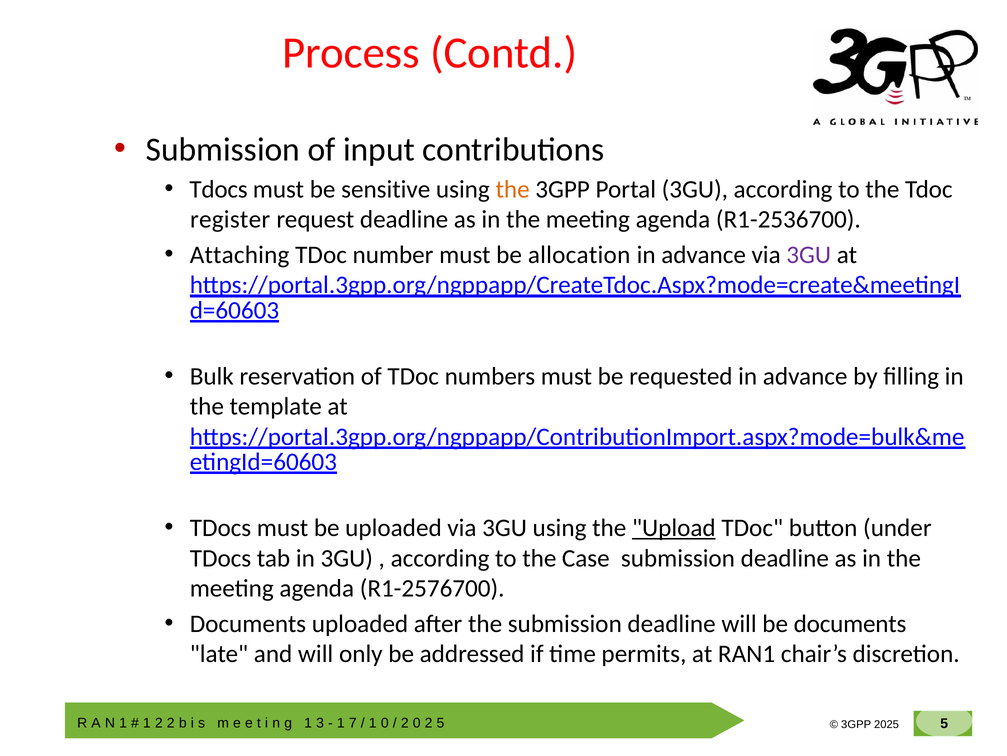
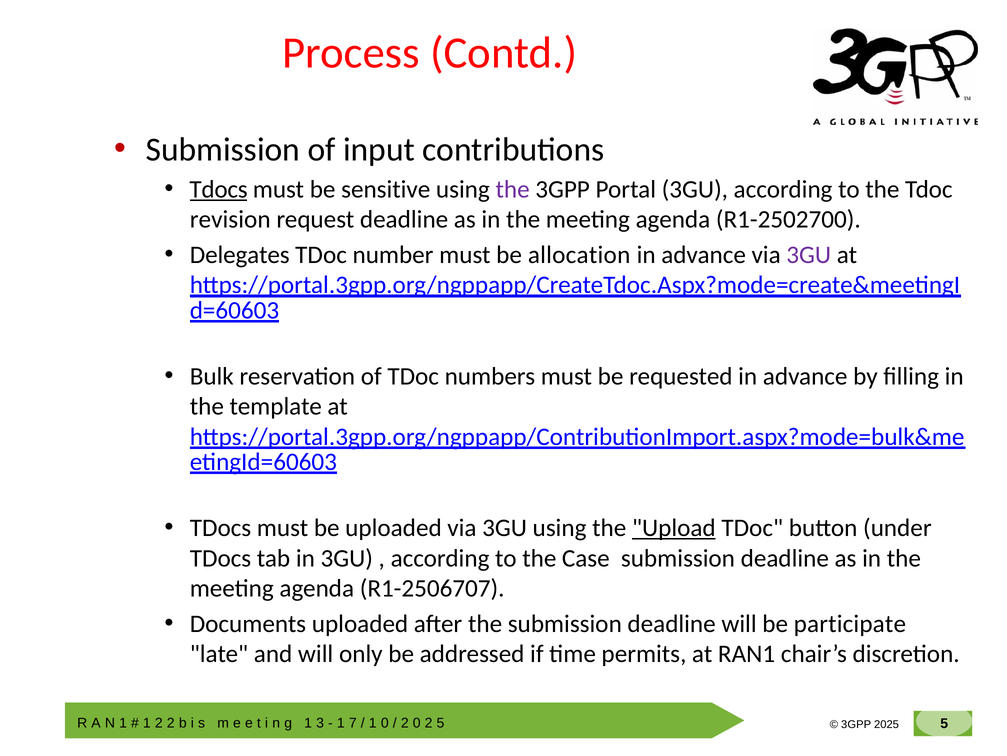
Tdocs at (219, 189) underline: none -> present
the at (513, 189) colour: orange -> purple
register: register -> revision
R1-2536700: R1-2536700 -> R1-2502700
Attaching: Attaching -> Delegates
R1-2576700: R1-2576700 -> R1-2506707
be documents: documents -> participate
